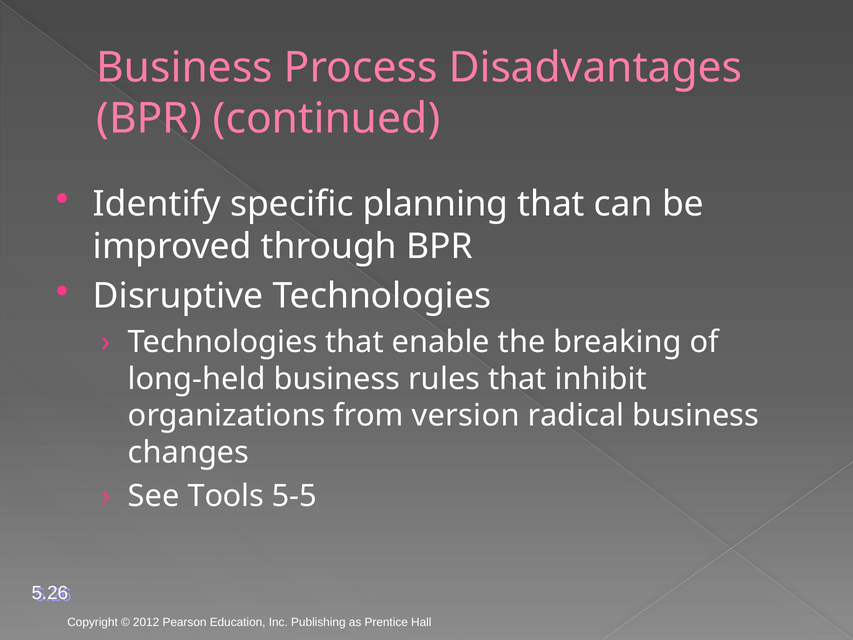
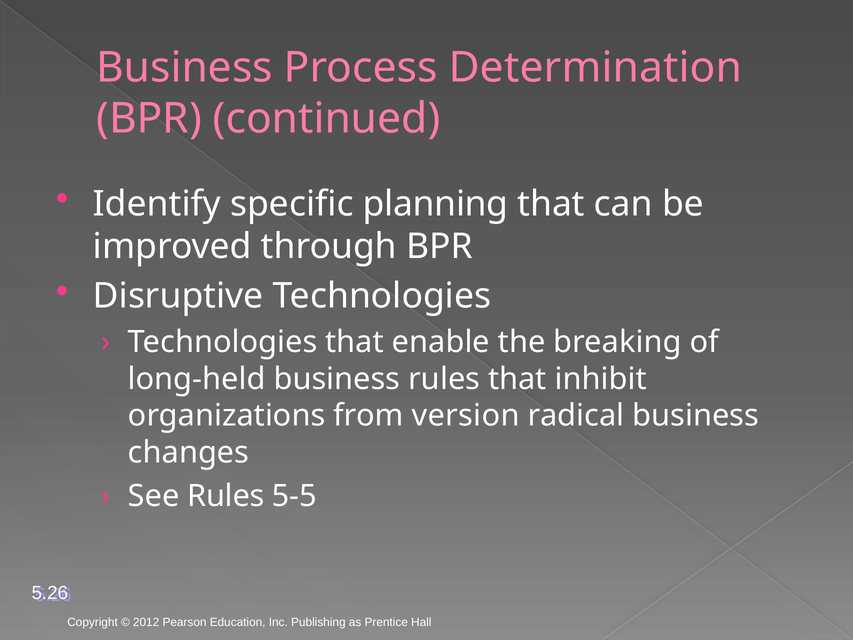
Disadvantages: Disadvantages -> Determination
See Tools: Tools -> Rules
